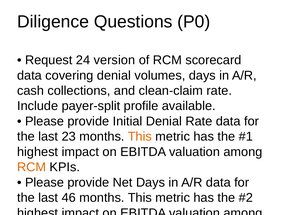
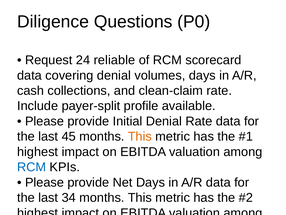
version: version -> reliable
23: 23 -> 45
RCM at (32, 167) colour: orange -> blue
46: 46 -> 34
